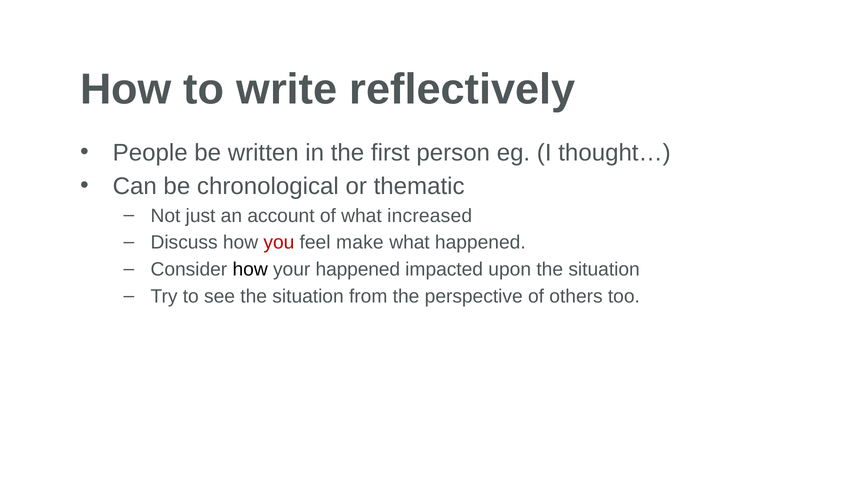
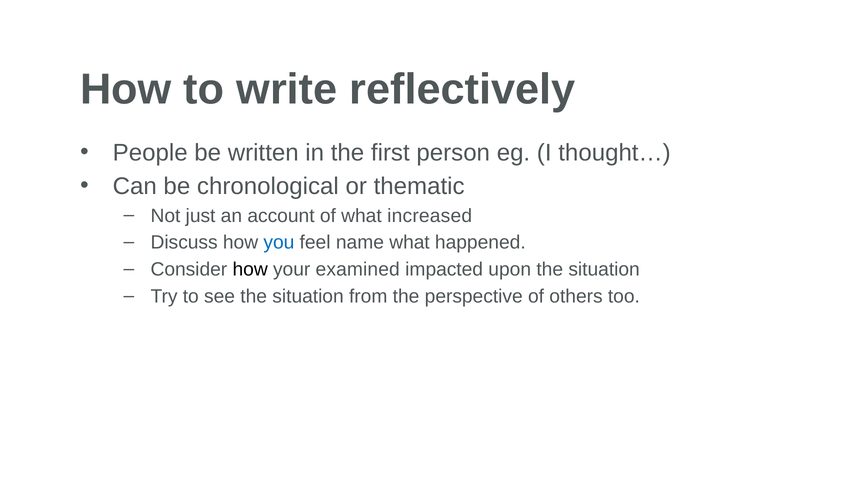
you colour: red -> blue
make: make -> name
your happened: happened -> examined
